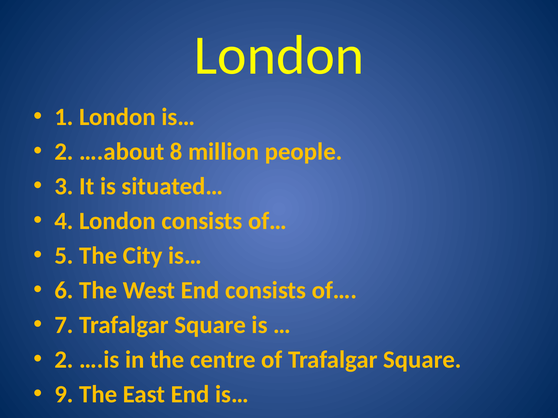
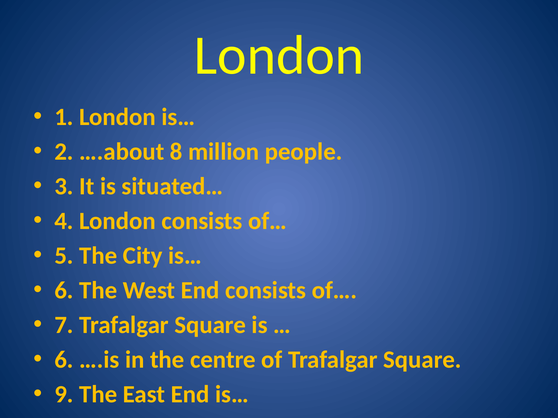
2 at (64, 360): 2 -> 6
